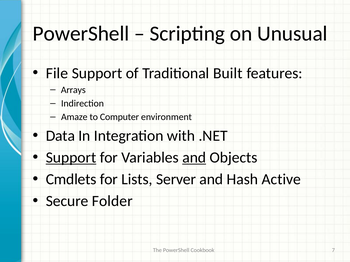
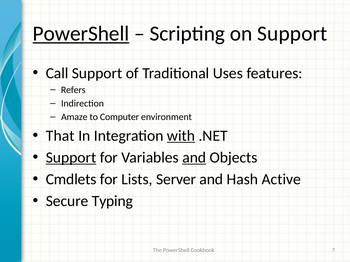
PowerShell at (81, 34) underline: none -> present
on Unusual: Unusual -> Support
File: File -> Call
Built: Built -> Uses
Arrays: Arrays -> Refers
Data: Data -> That
with underline: none -> present
Folder: Folder -> Typing
